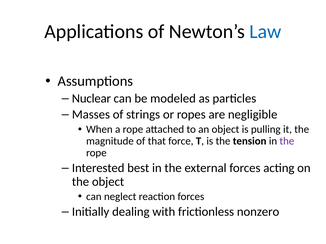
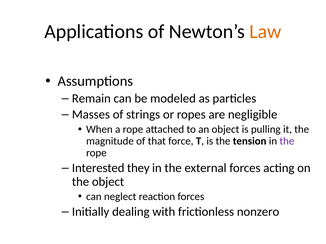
Law colour: blue -> orange
Nuclear: Nuclear -> Remain
best: best -> they
